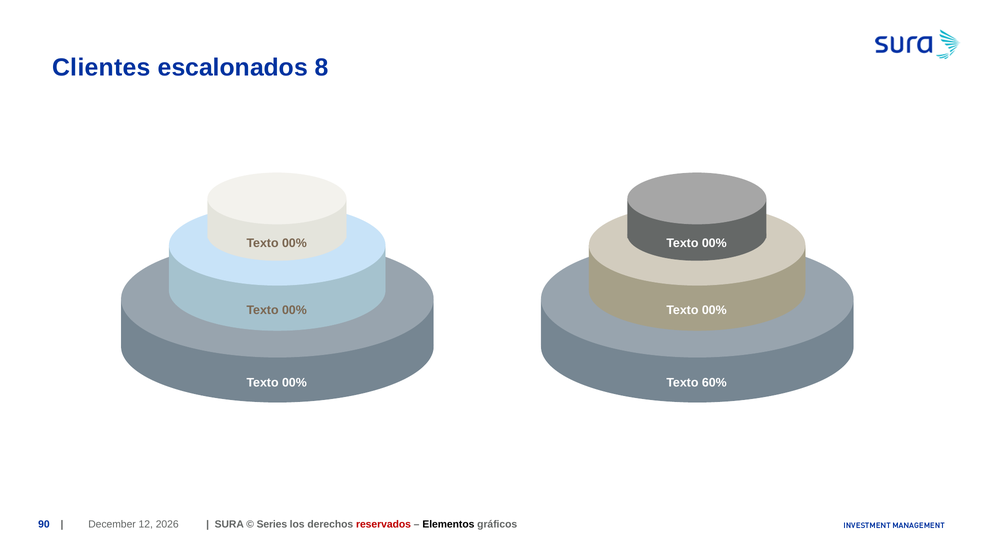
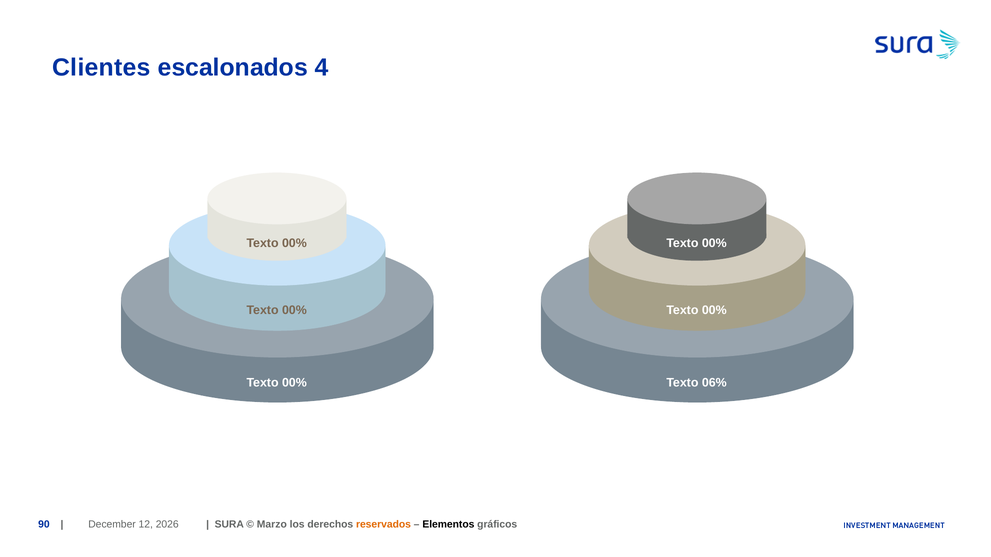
8: 8 -> 4
60%: 60% -> 06%
Series: Series -> Marzo
reservados colour: red -> orange
